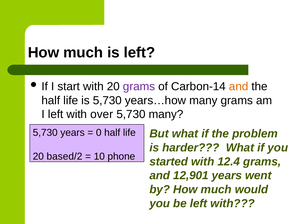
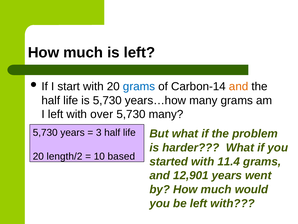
grams at (139, 86) colour: purple -> blue
0: 0 -> 3
based/2: based/2 -> length/2
phone: phone -> based
12.4: 12.4 -> 11.4
